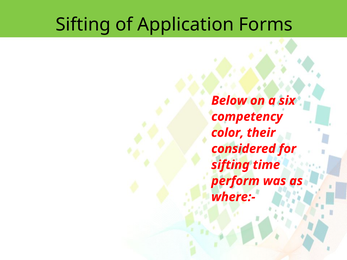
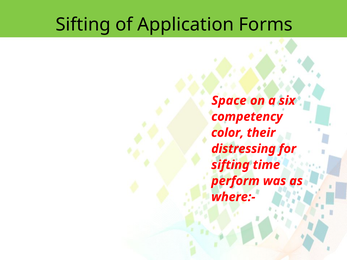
Below: Below -> Space
considered: considered -> distressing
